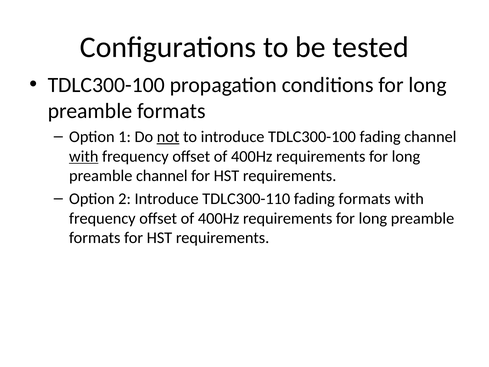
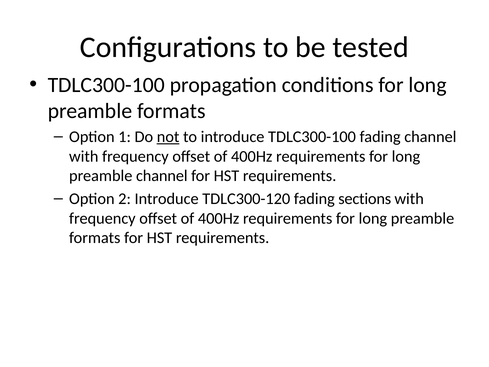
with at (84, 156) underline: present -> none
TDLC300-110: TDLC300-110 -> TDLC300-120
fading formats: formats -> sections
